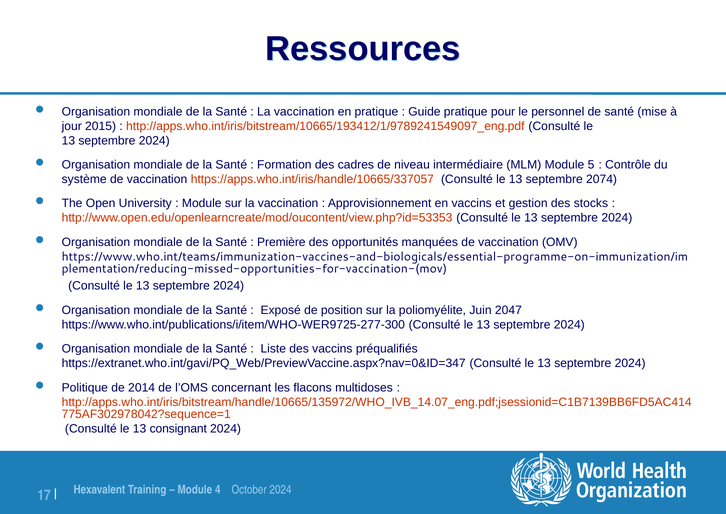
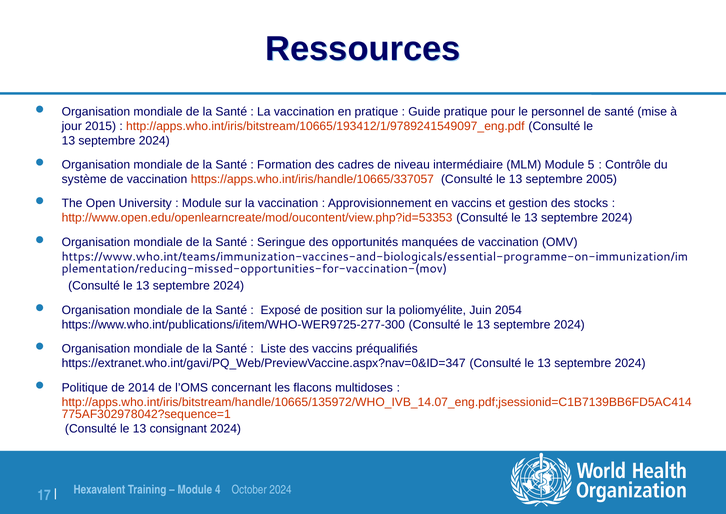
2074: 2074 -> 2005
Première: Première -> Seringue
2047: 2047 -> 2054
